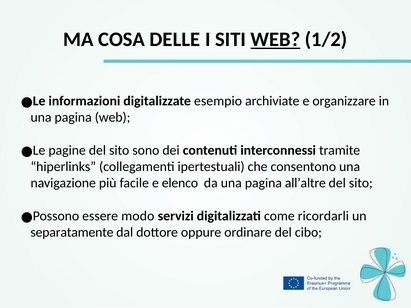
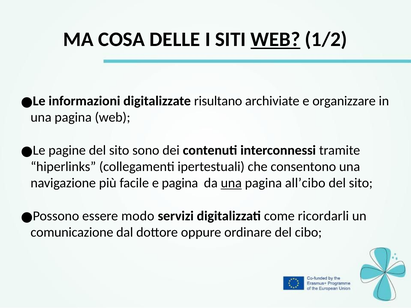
esempio: esempio -> risultano
e elenco: elenco -> pagina
una at (231, 183) underline: none -> present
all’altre: all’altre -> all’cibo
separatamente: separatamente -> comunicazione
